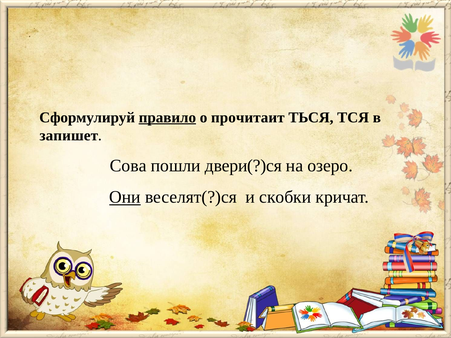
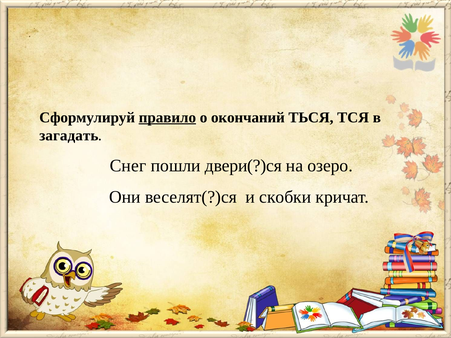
прочитаит: прочитаит -> окончаний
запишет: запишет -> загадать
Сова: Сова -> Снег
Они underline: present -> none
